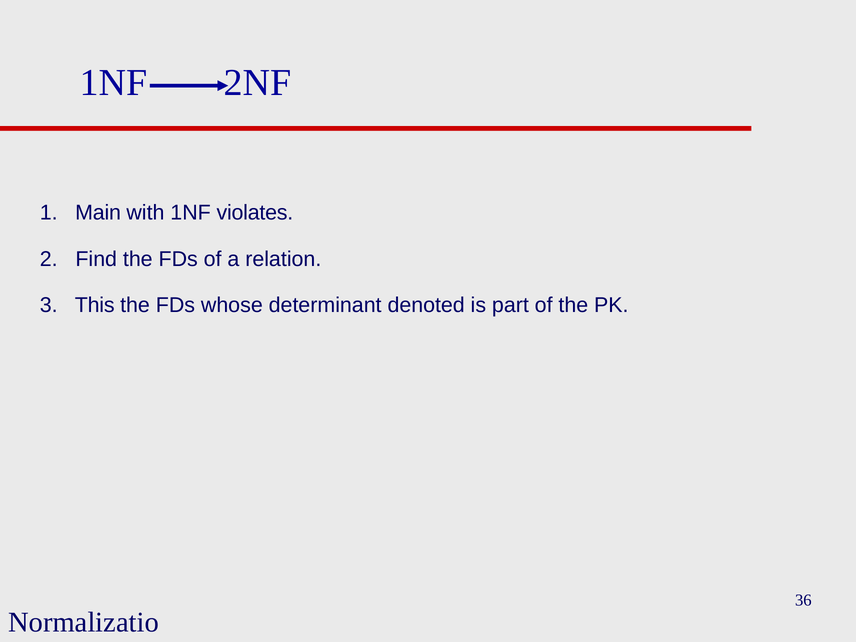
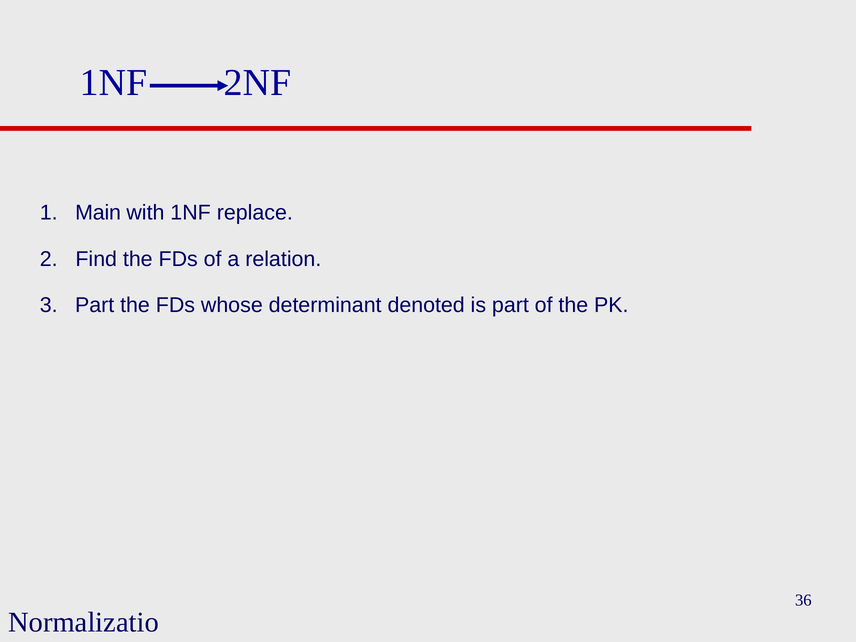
violates: violates -> replace
3 This: This -> Part
